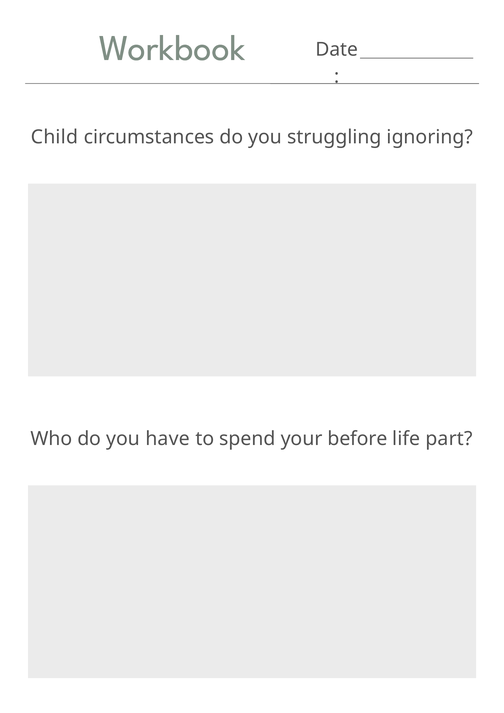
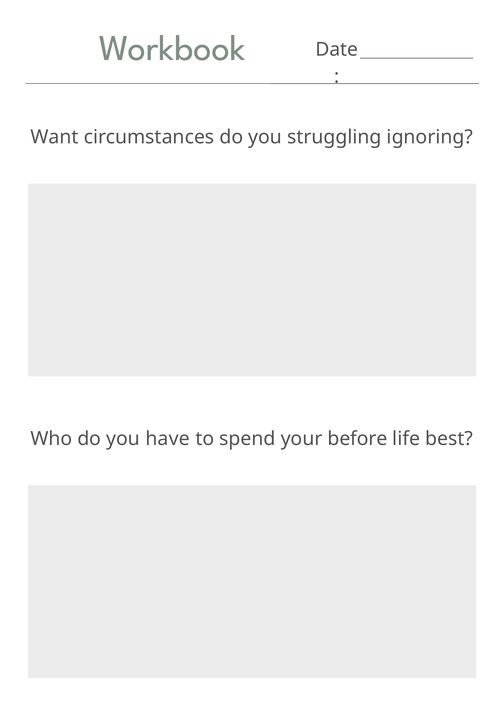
Child: Child -> Want
part: part -> best
